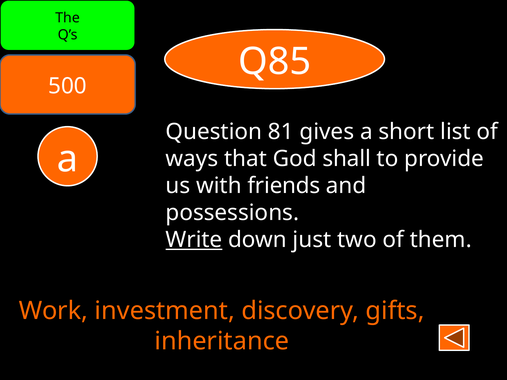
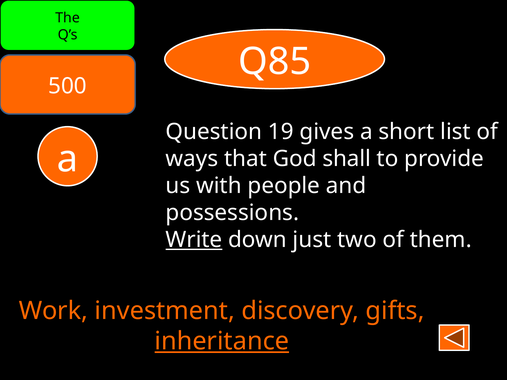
81: 81 -> 19
friends: friends -> people
inheritance underline: none -> present
